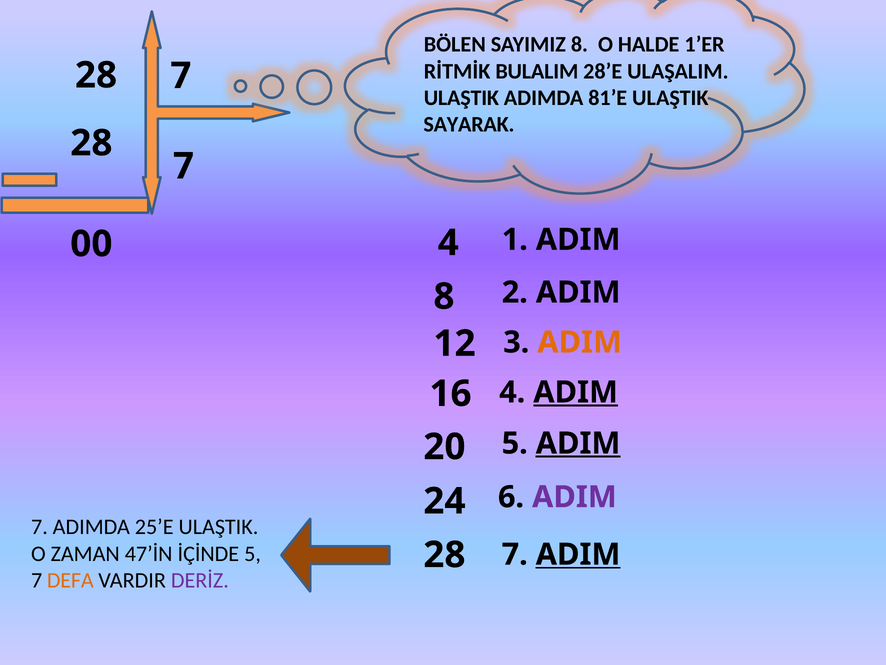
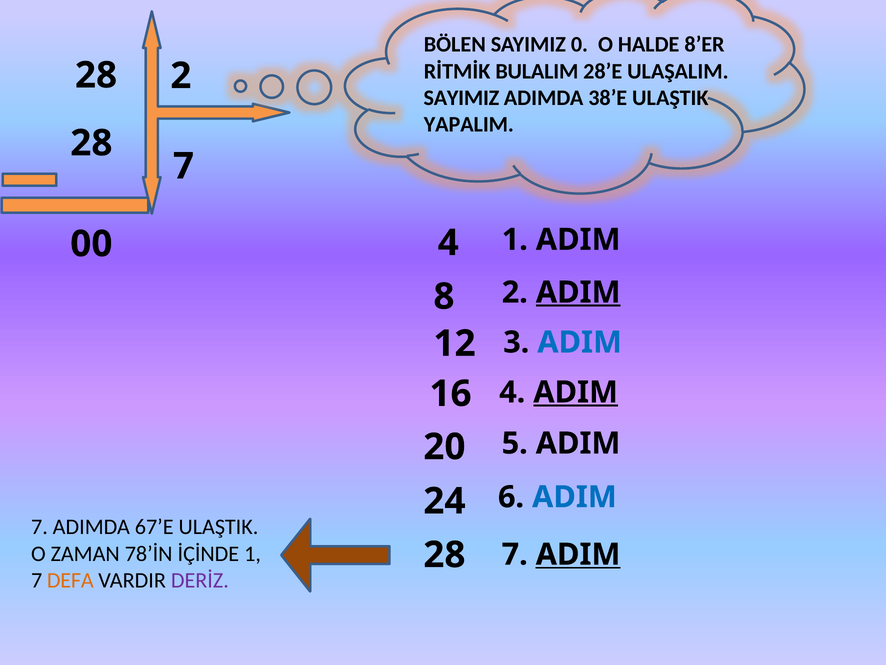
SAYIMIZ 8: 8 -> 0
1’ER: 1’ER -> 8’ER
28 7: 7 -> 2
ULAŞTIK at (461, 98): ULAŞTIK -> SAYIMIZ
81’E: 81’E -> 38’E
SAYARAK: SAYARAK -> YAPALIM
ADIM at (578, 292) underline: none -> present
ADIM at (580, 342) colour: orange -> blue
ADIM at (578, 443) underline: present -> none
ADIM at (574, 497) colour: purple -> blue
25’E: 25’E -> 67’E
47’İN: 47’İN -> 78’İN
İÇİNDE 5: 5 -> 1
